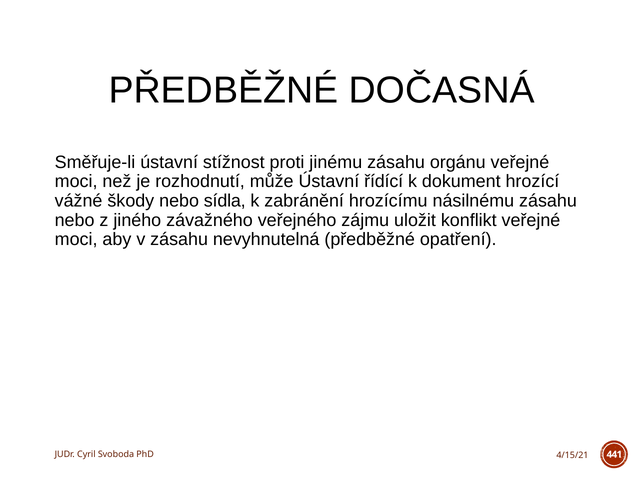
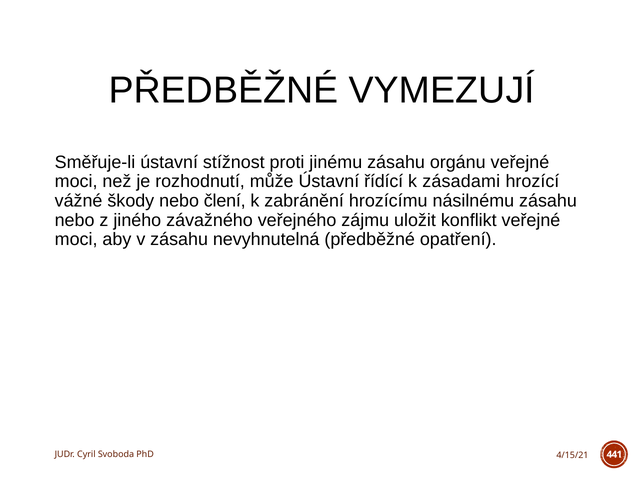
DOČASNÁ: DOČASNÁ -> VYMEZUJÍ
dokument: dokument -> zásadami
sídla: sídla -> člení
